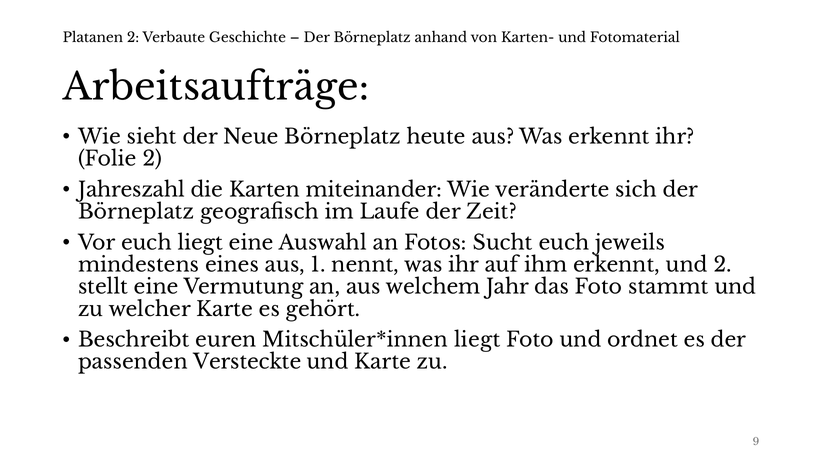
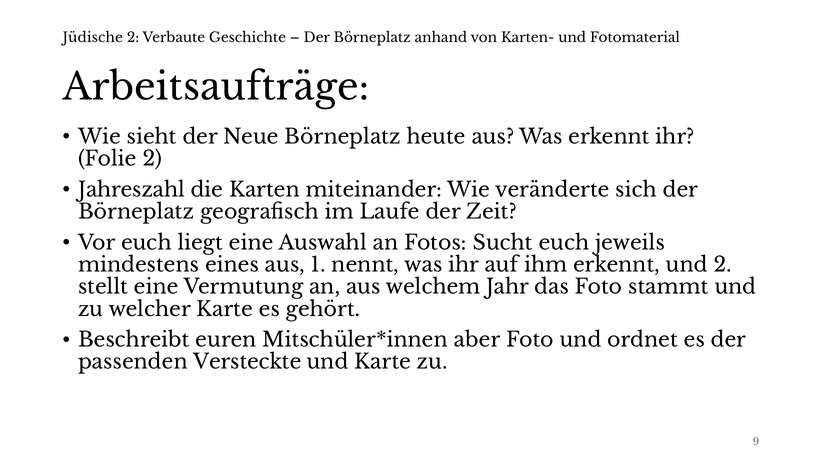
Platanen: Platanen -> Jüdische
liegt at (477, 340): liegt -> aber
